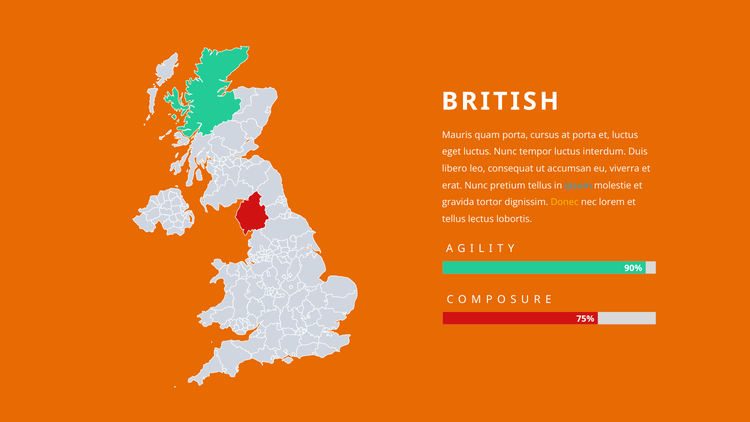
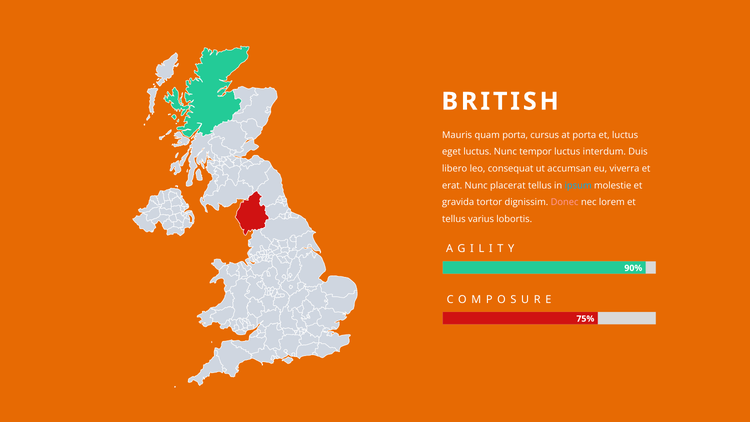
pretium: pretium -> placerat
Donec colour: yellow -> pink
lectus: lectus -> varius
